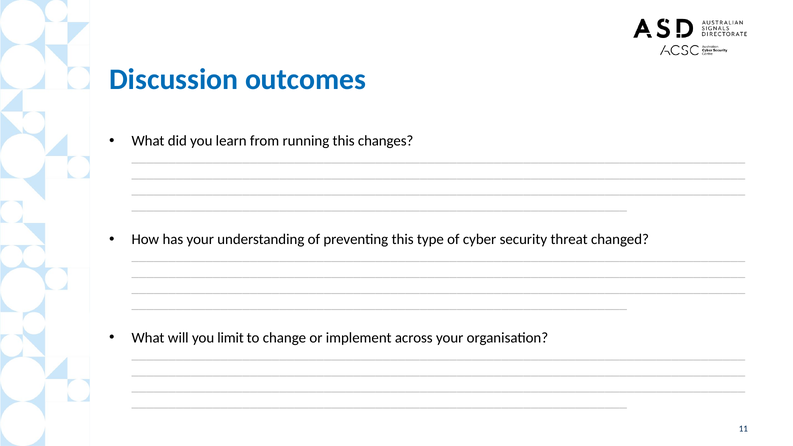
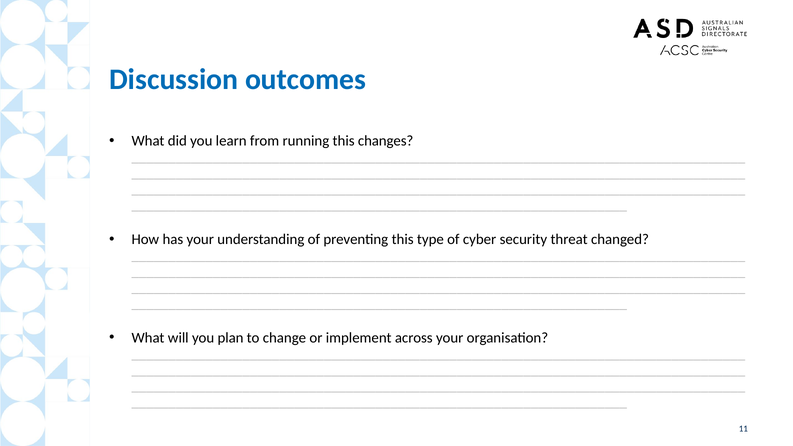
limit: limit -> plan
